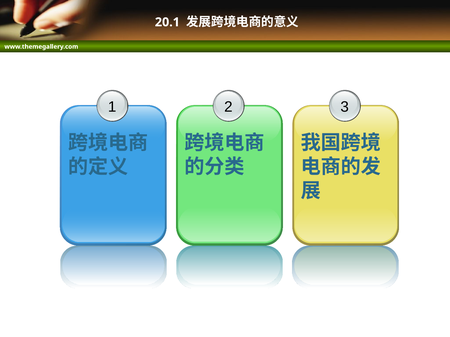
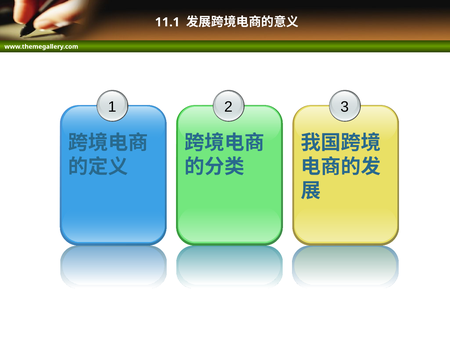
20.1: 20.1 -> 11.1
